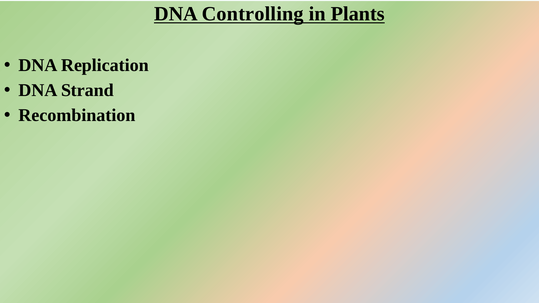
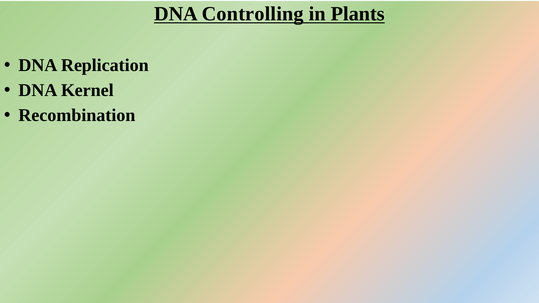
Strand: Strand -> Kernel
